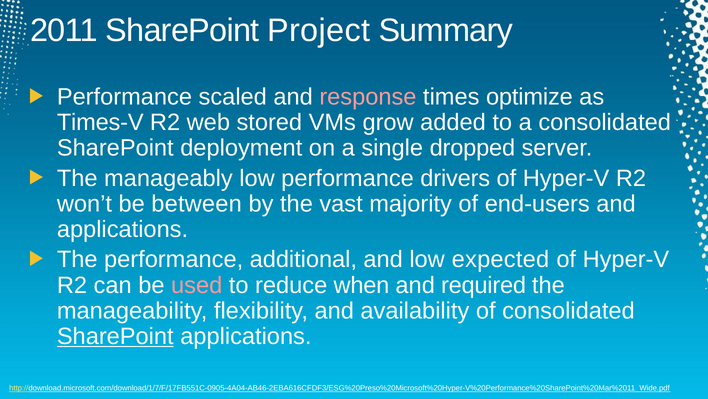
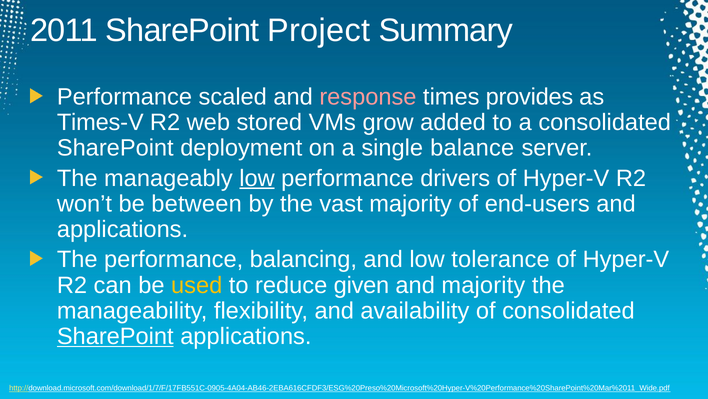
optimize: optimize -> provides
dropped: dropped -> balance
low at (257, 178) underline: none -> present
additional: additional -> balancing
expected: expected -> tolerance
used colour: pink -> yellow
when: when -> given
and required: required -> majority
